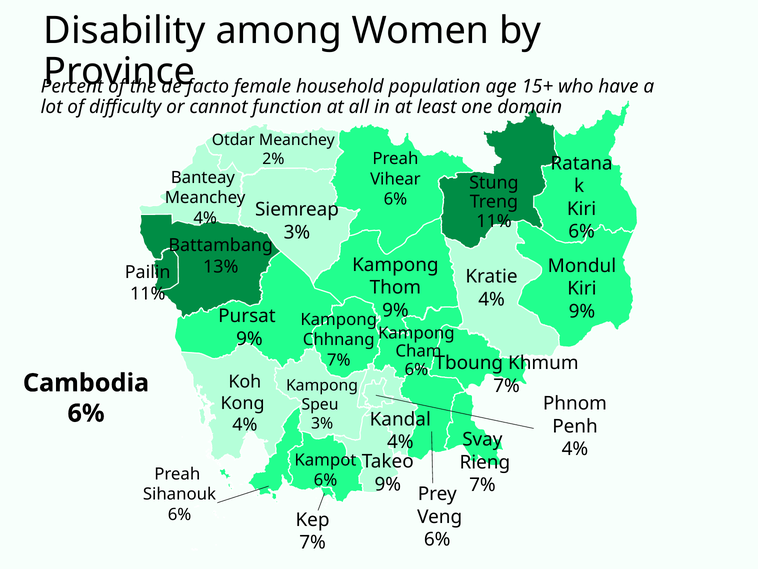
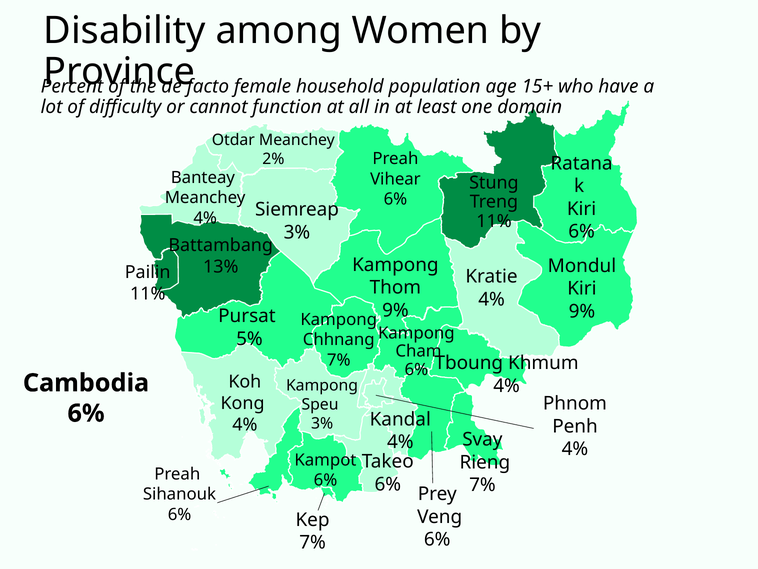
9% at (249, 338): 9% -> 5%
7% at (507, 385): 7% -> 4%
9% at (388, 484): 9% -> 6%
